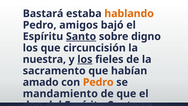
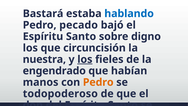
hablando colour: orange -> blue
amigos: amigos -> pecado
Santo at (81, 36) underline: present -> none
sacramento: sacramento -> engendrado
amado: amado -> manos
mandamiento: mandamiento -> todopoderoso
